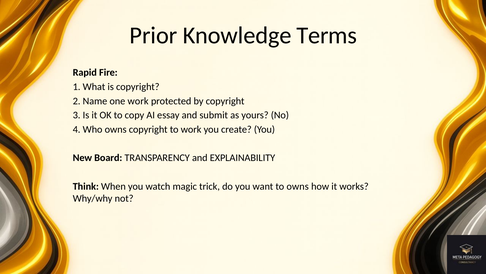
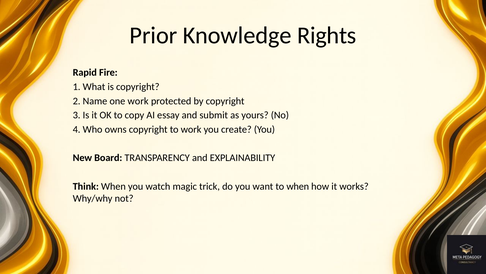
Terms: Terms -> Rights
to owns: owns -> when
